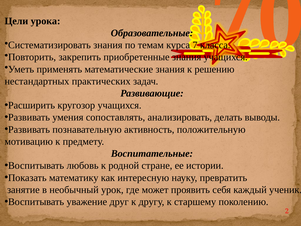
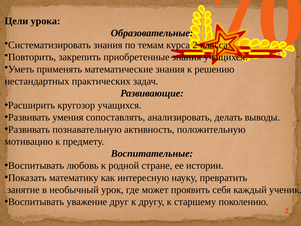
курса 7: 7 -> 2
